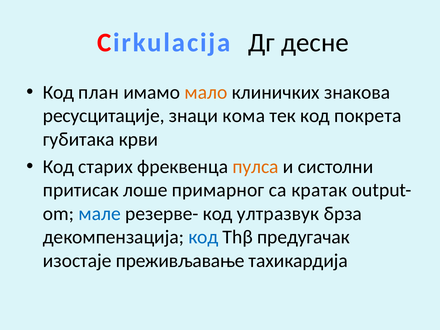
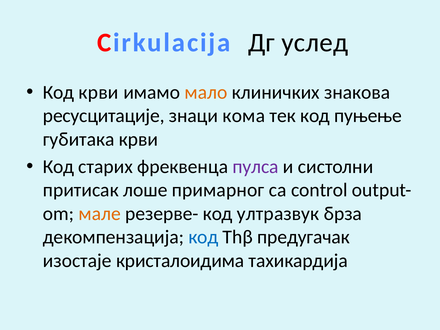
десне: десне -> услед
Код план: план -> крви
покрета: покрета -> пуњење
пулса colour: orange -> purple
кратак: кратак -> control
мале colour: blue -> orange
преживљавање: преживљавање -> кристалоидима
